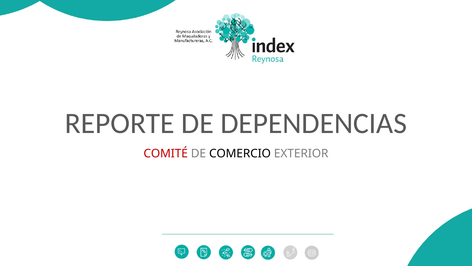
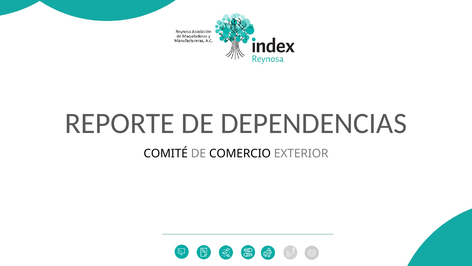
COMITÉ colour: red -> black
